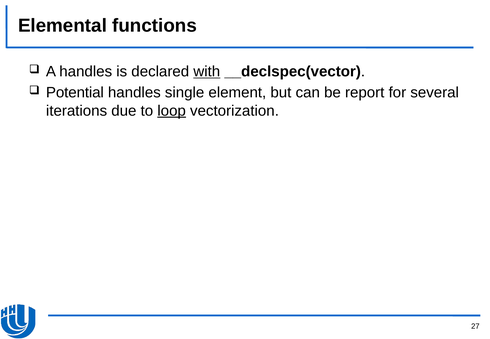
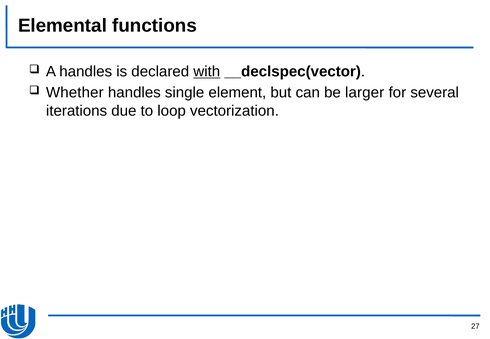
Potential: Potential -> Whether
report: report -> larger
loop underline: present -> none
